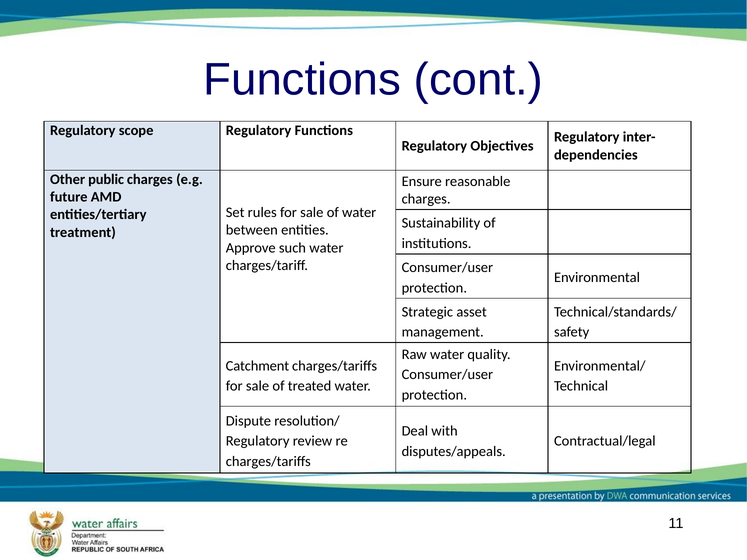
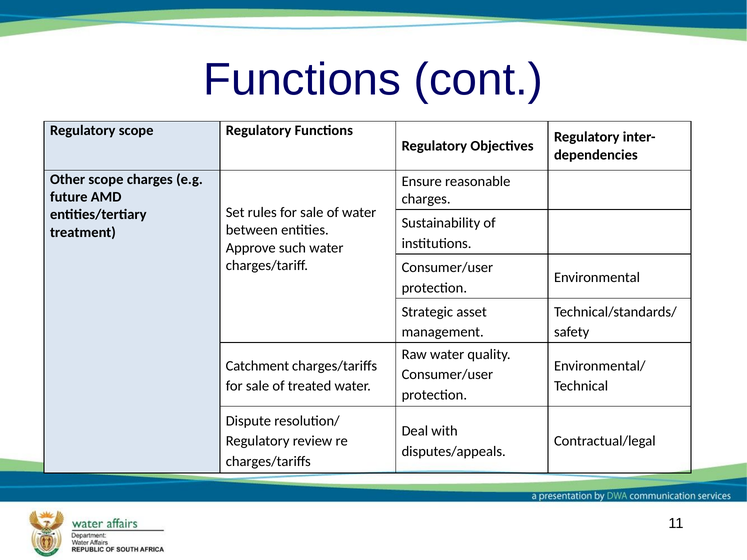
Other public: public -> scope
